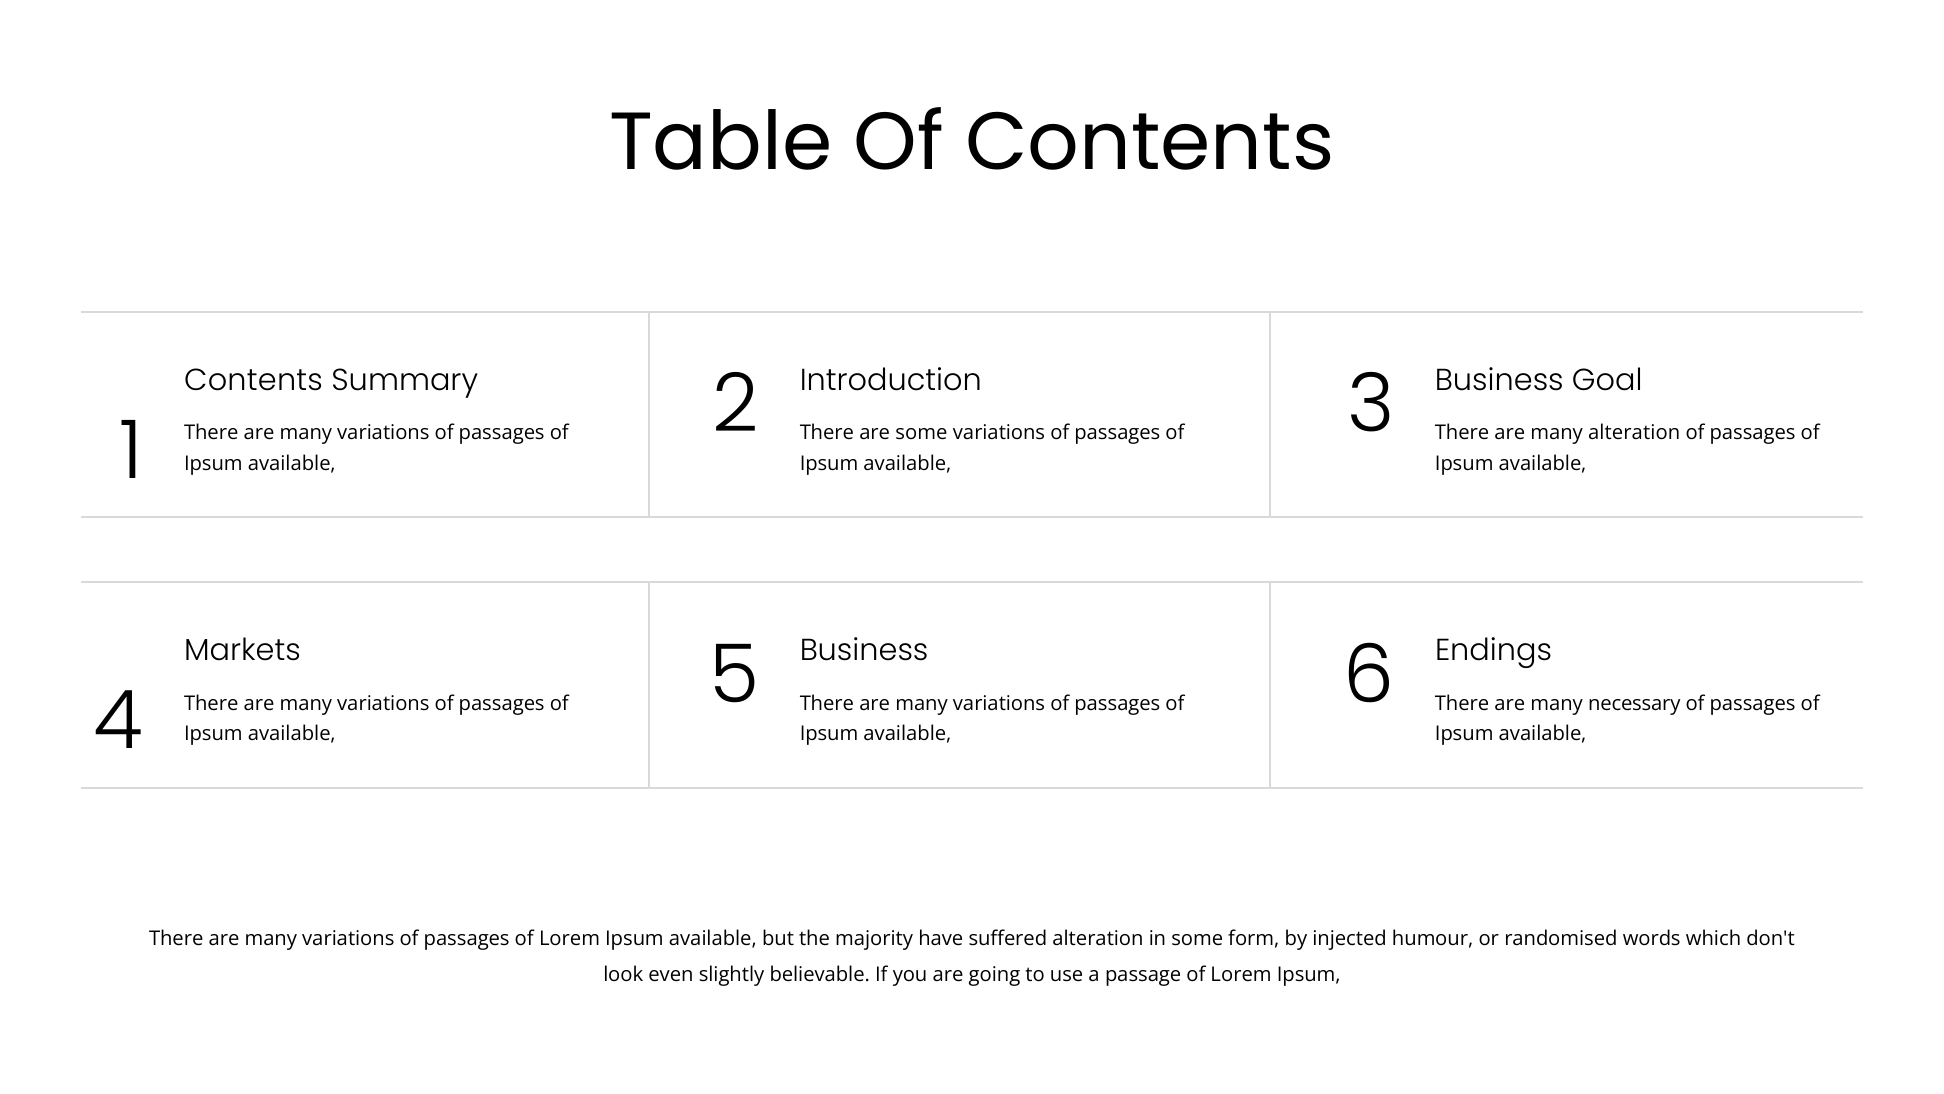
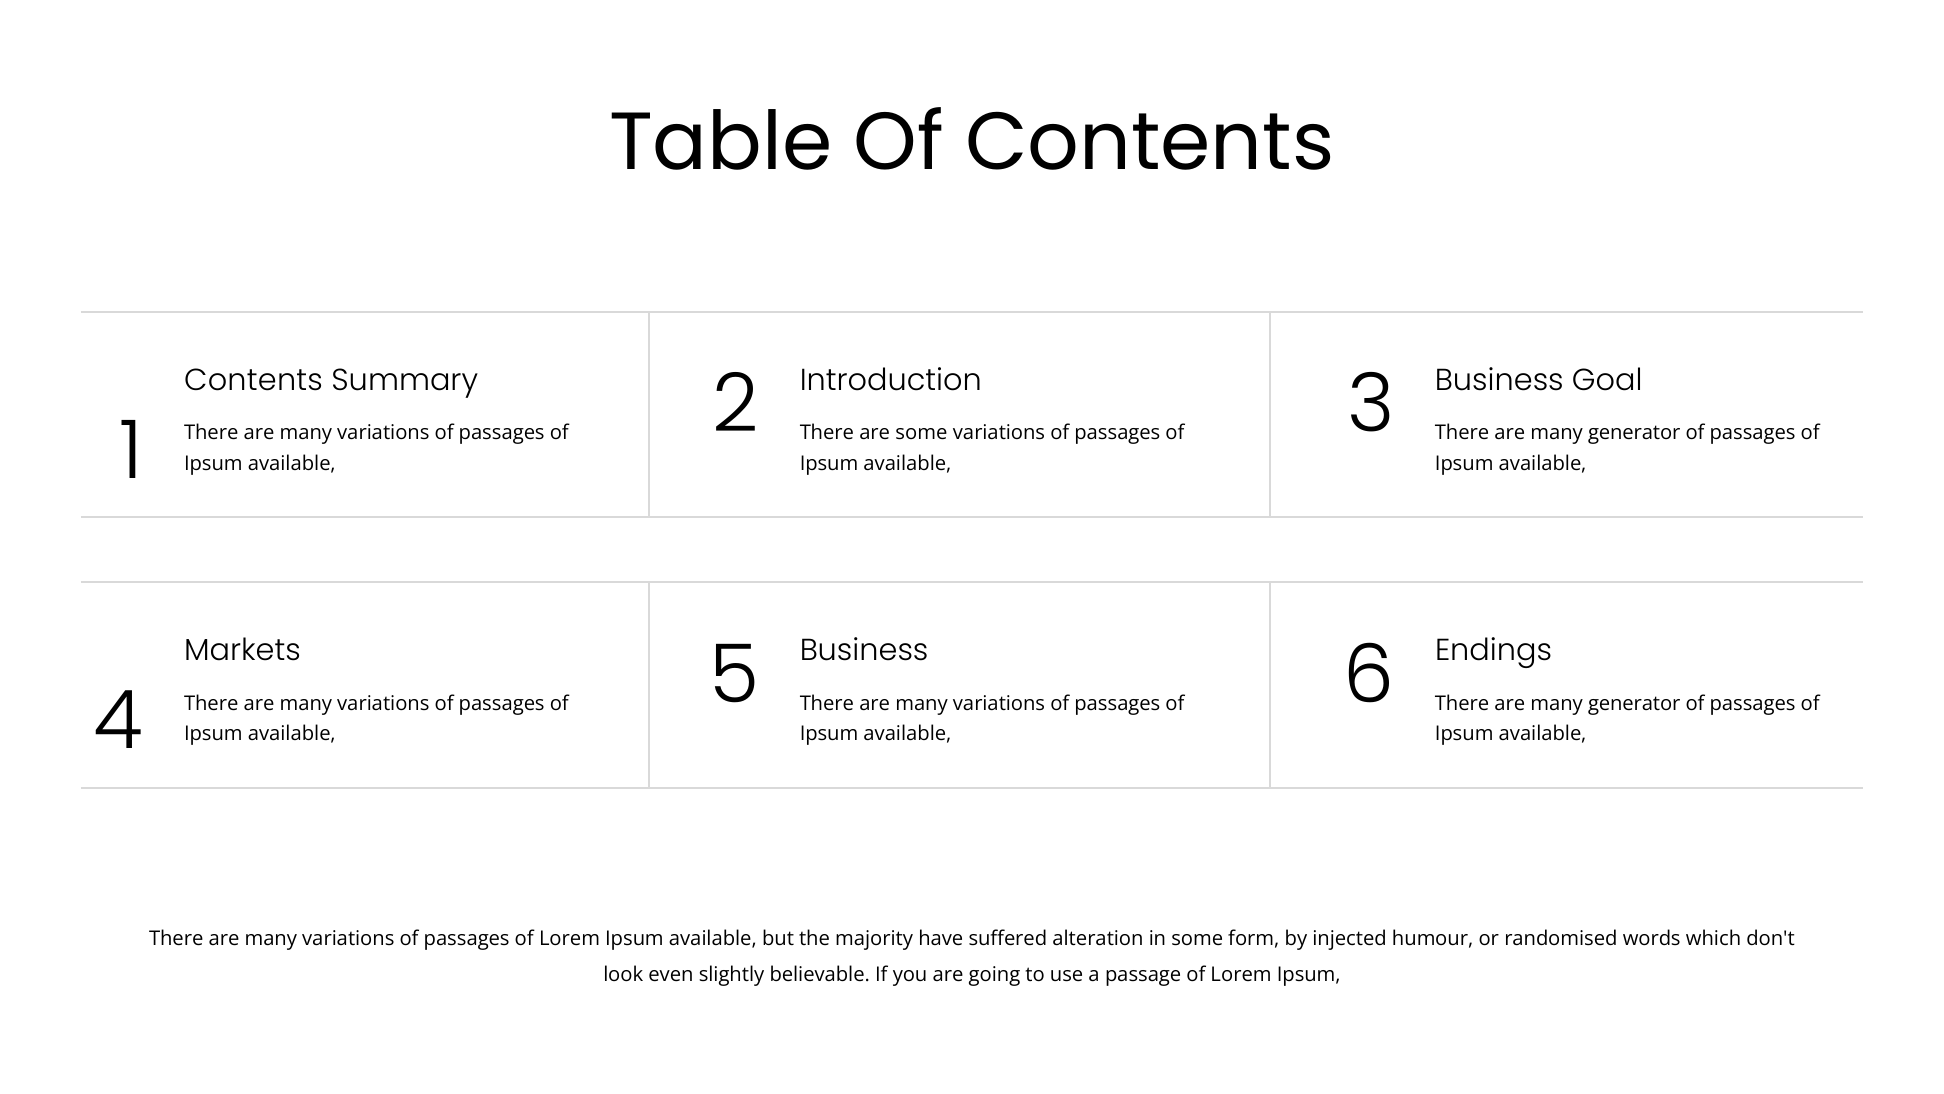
alteration at (1634, 433): alteration -> generator
necessary at (1634, 703): necessary -> generator
